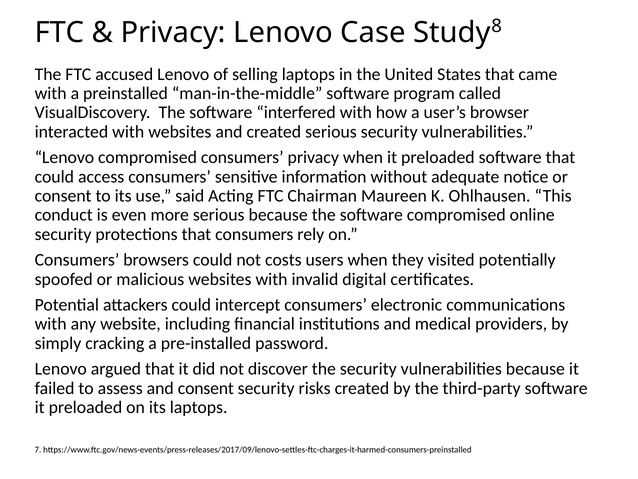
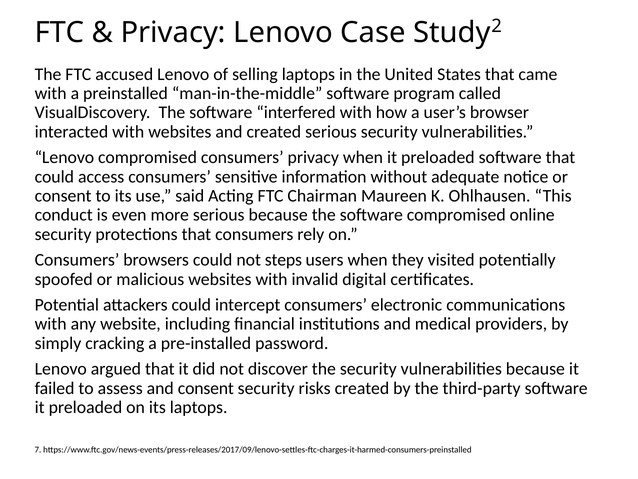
8: 8 -> 2
costs: costs -> steps
